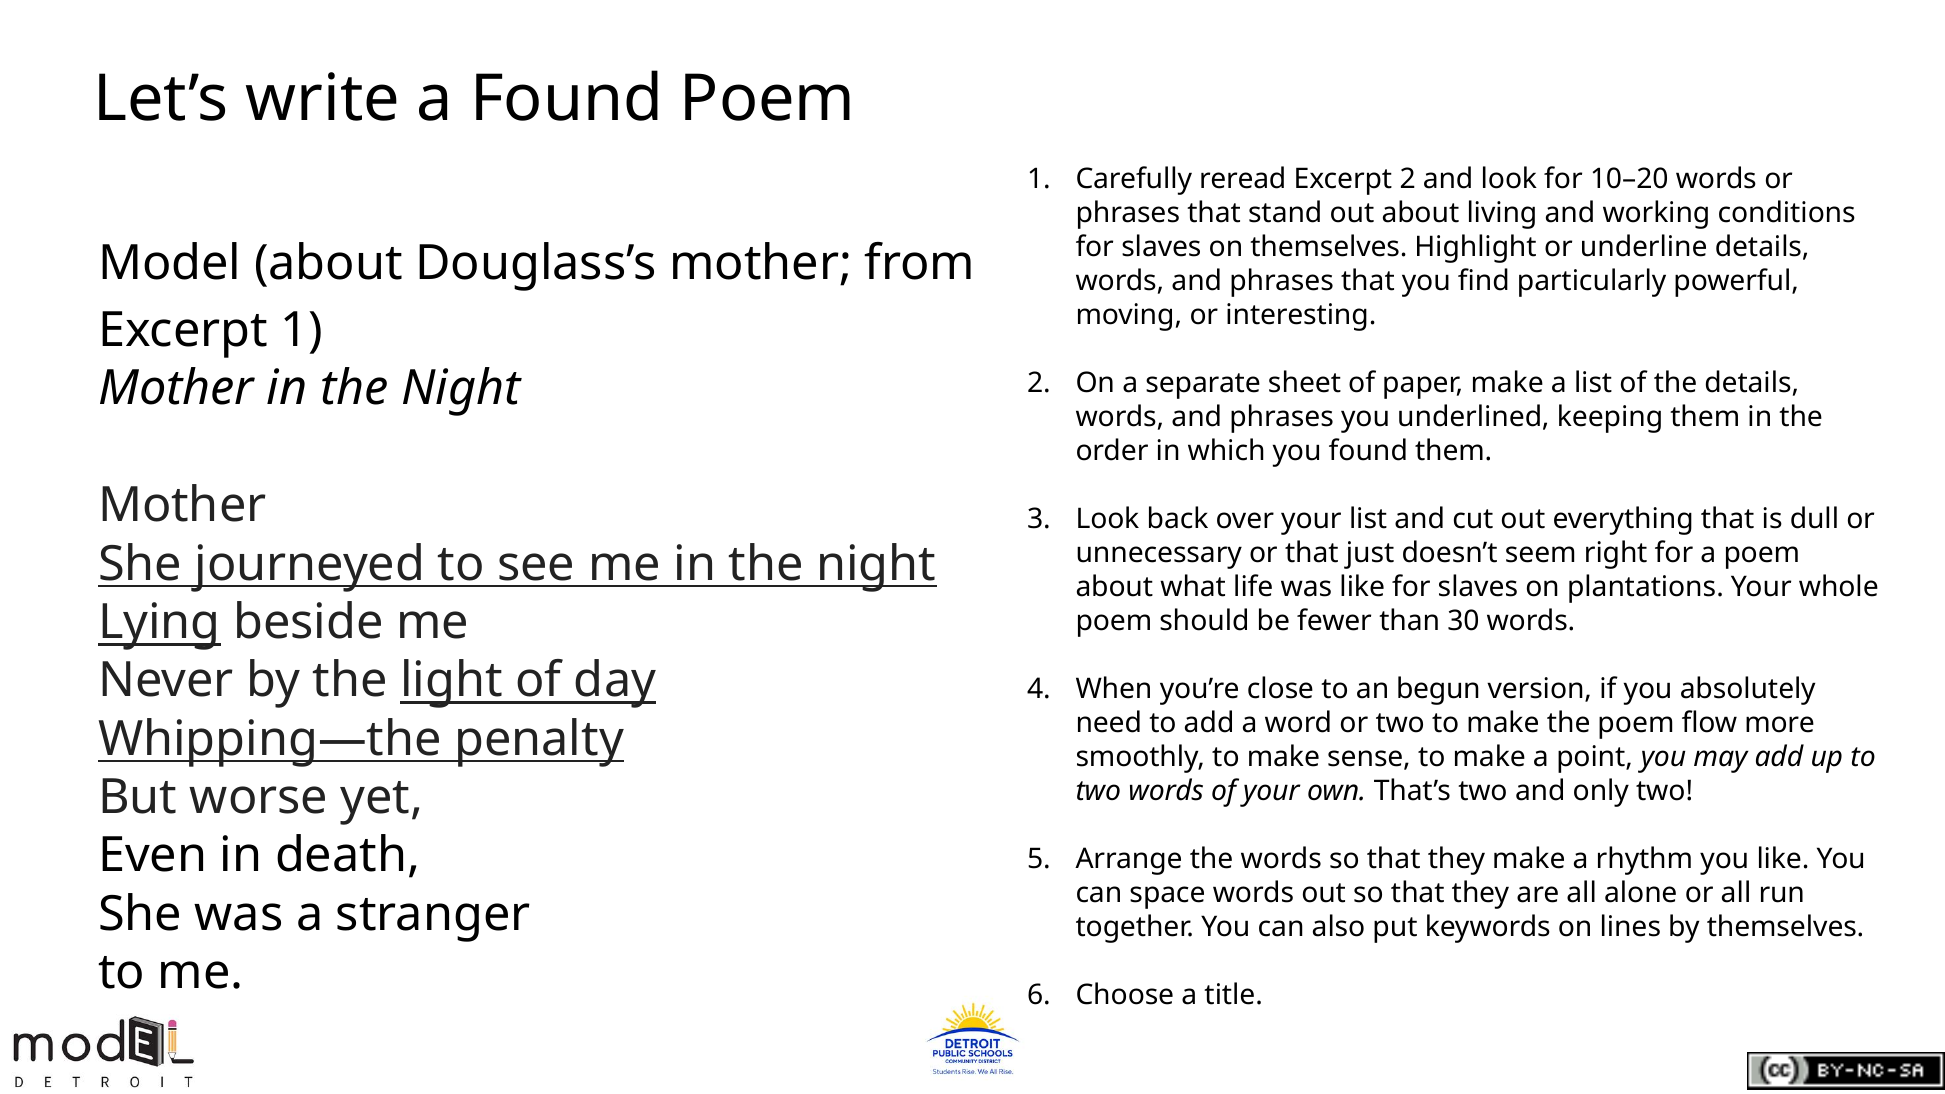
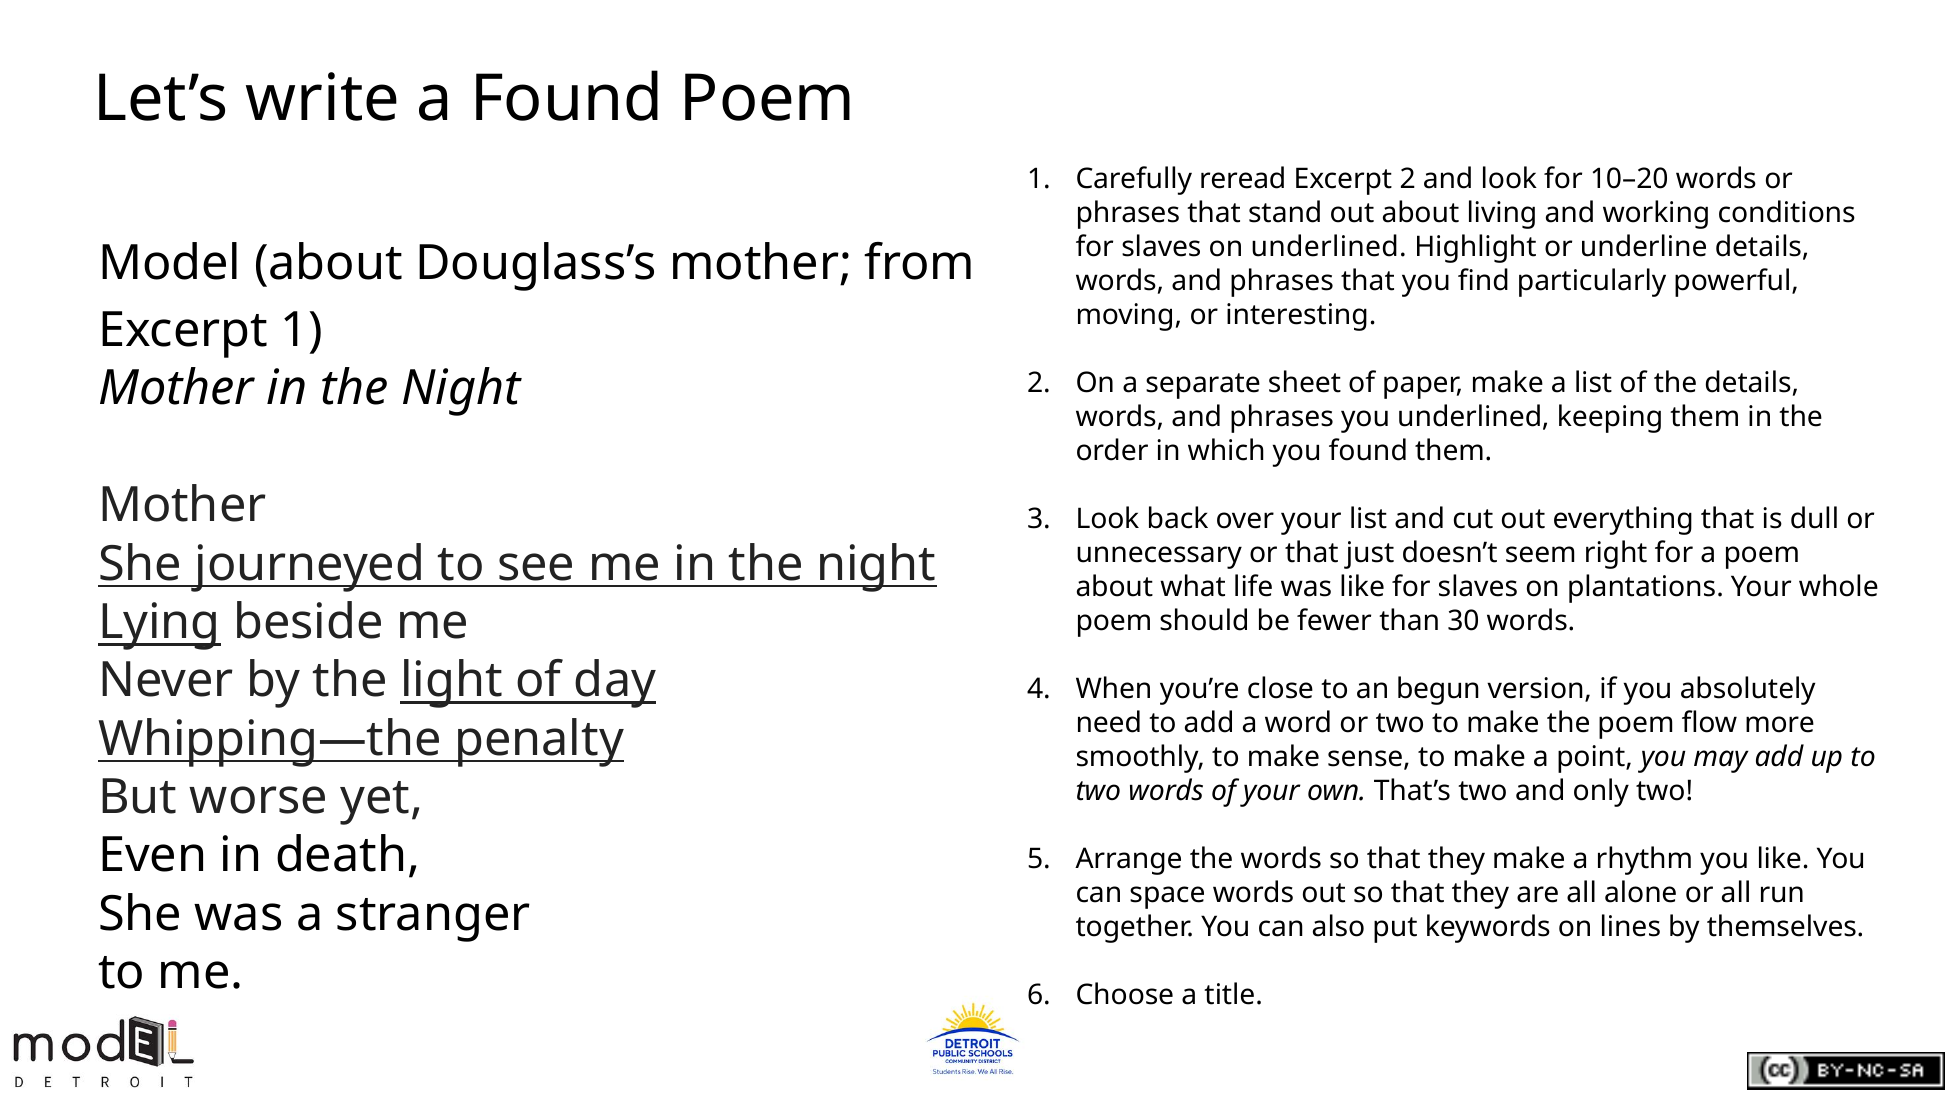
on themselves: themselves -> underlined
